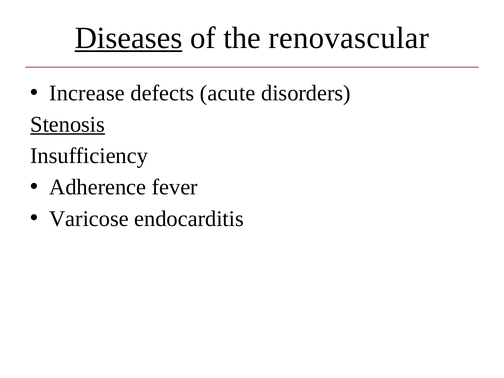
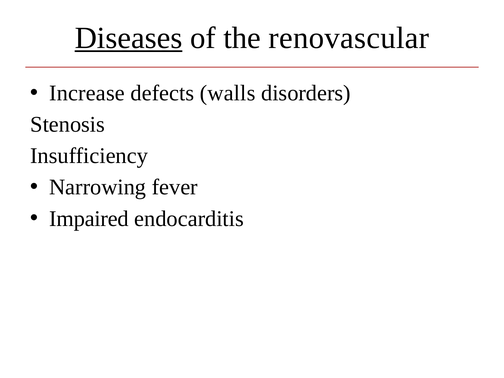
acute: acute -> walls
Stenosis underline: present -> none
Adherence: Adherence -> Narrowing
Varicose: Varicose -> Impaired
